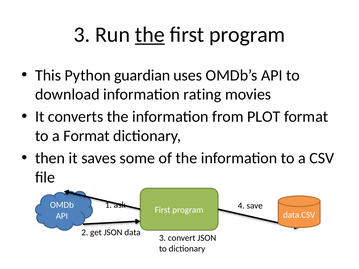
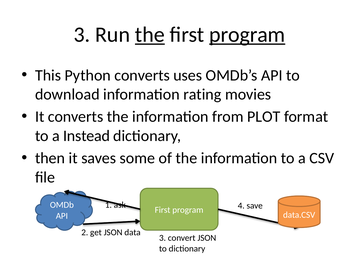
program at (247, 35) underline: none -> present
Python guardian: guardian -> converts
a Format: Format -> Instead
